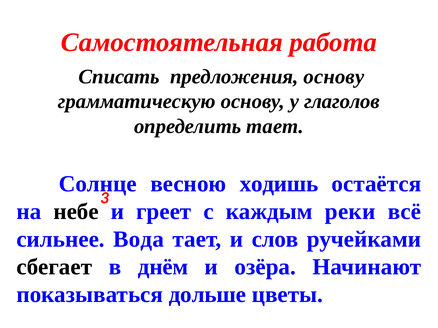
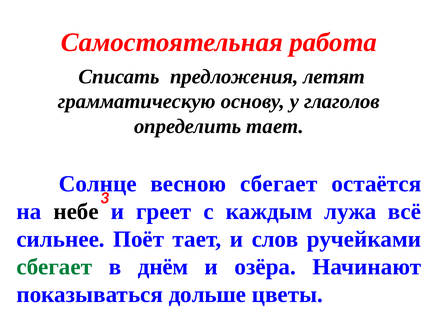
предложения основу: основу -> летят
весною ходишь: ходишь -> сбегает
реки: реки -> лужа
Вода: Вода -> Поёт
сбегает at (54, 267) colour: black -> green
